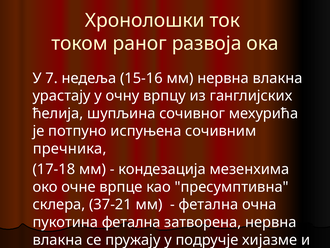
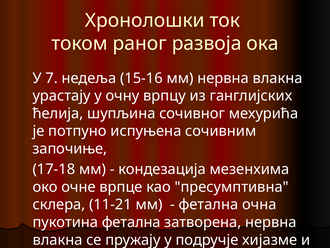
пречника: пречника -> започиње
37-21: 37-21 -> 11-21
